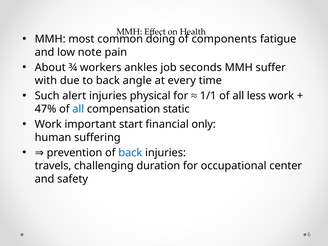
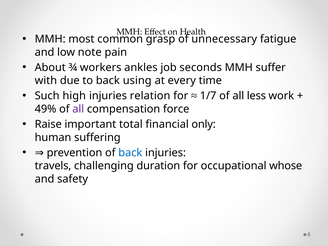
doing: doing -> grasp
components: components -> unnecessary
angle: angle -> using
alert: alert -> high
physical: physical -> relation
1/1: 1/1 -> 1/7
47%: 47% -> 49%
all at (78, 109) colour: blue -> purple
static: static -> force
Work at (48, 124): Work -> Raise
start: start -> total
center: center -> whose
